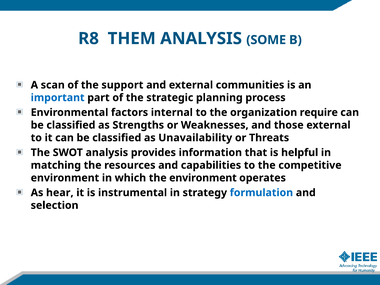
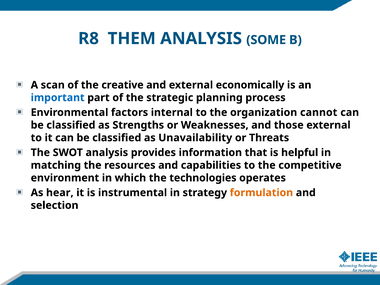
support: support -> creative
communities: communities -> economically
require: require -> cannot
the environment: environment -> technologies
formulation colour: blue -> orange
